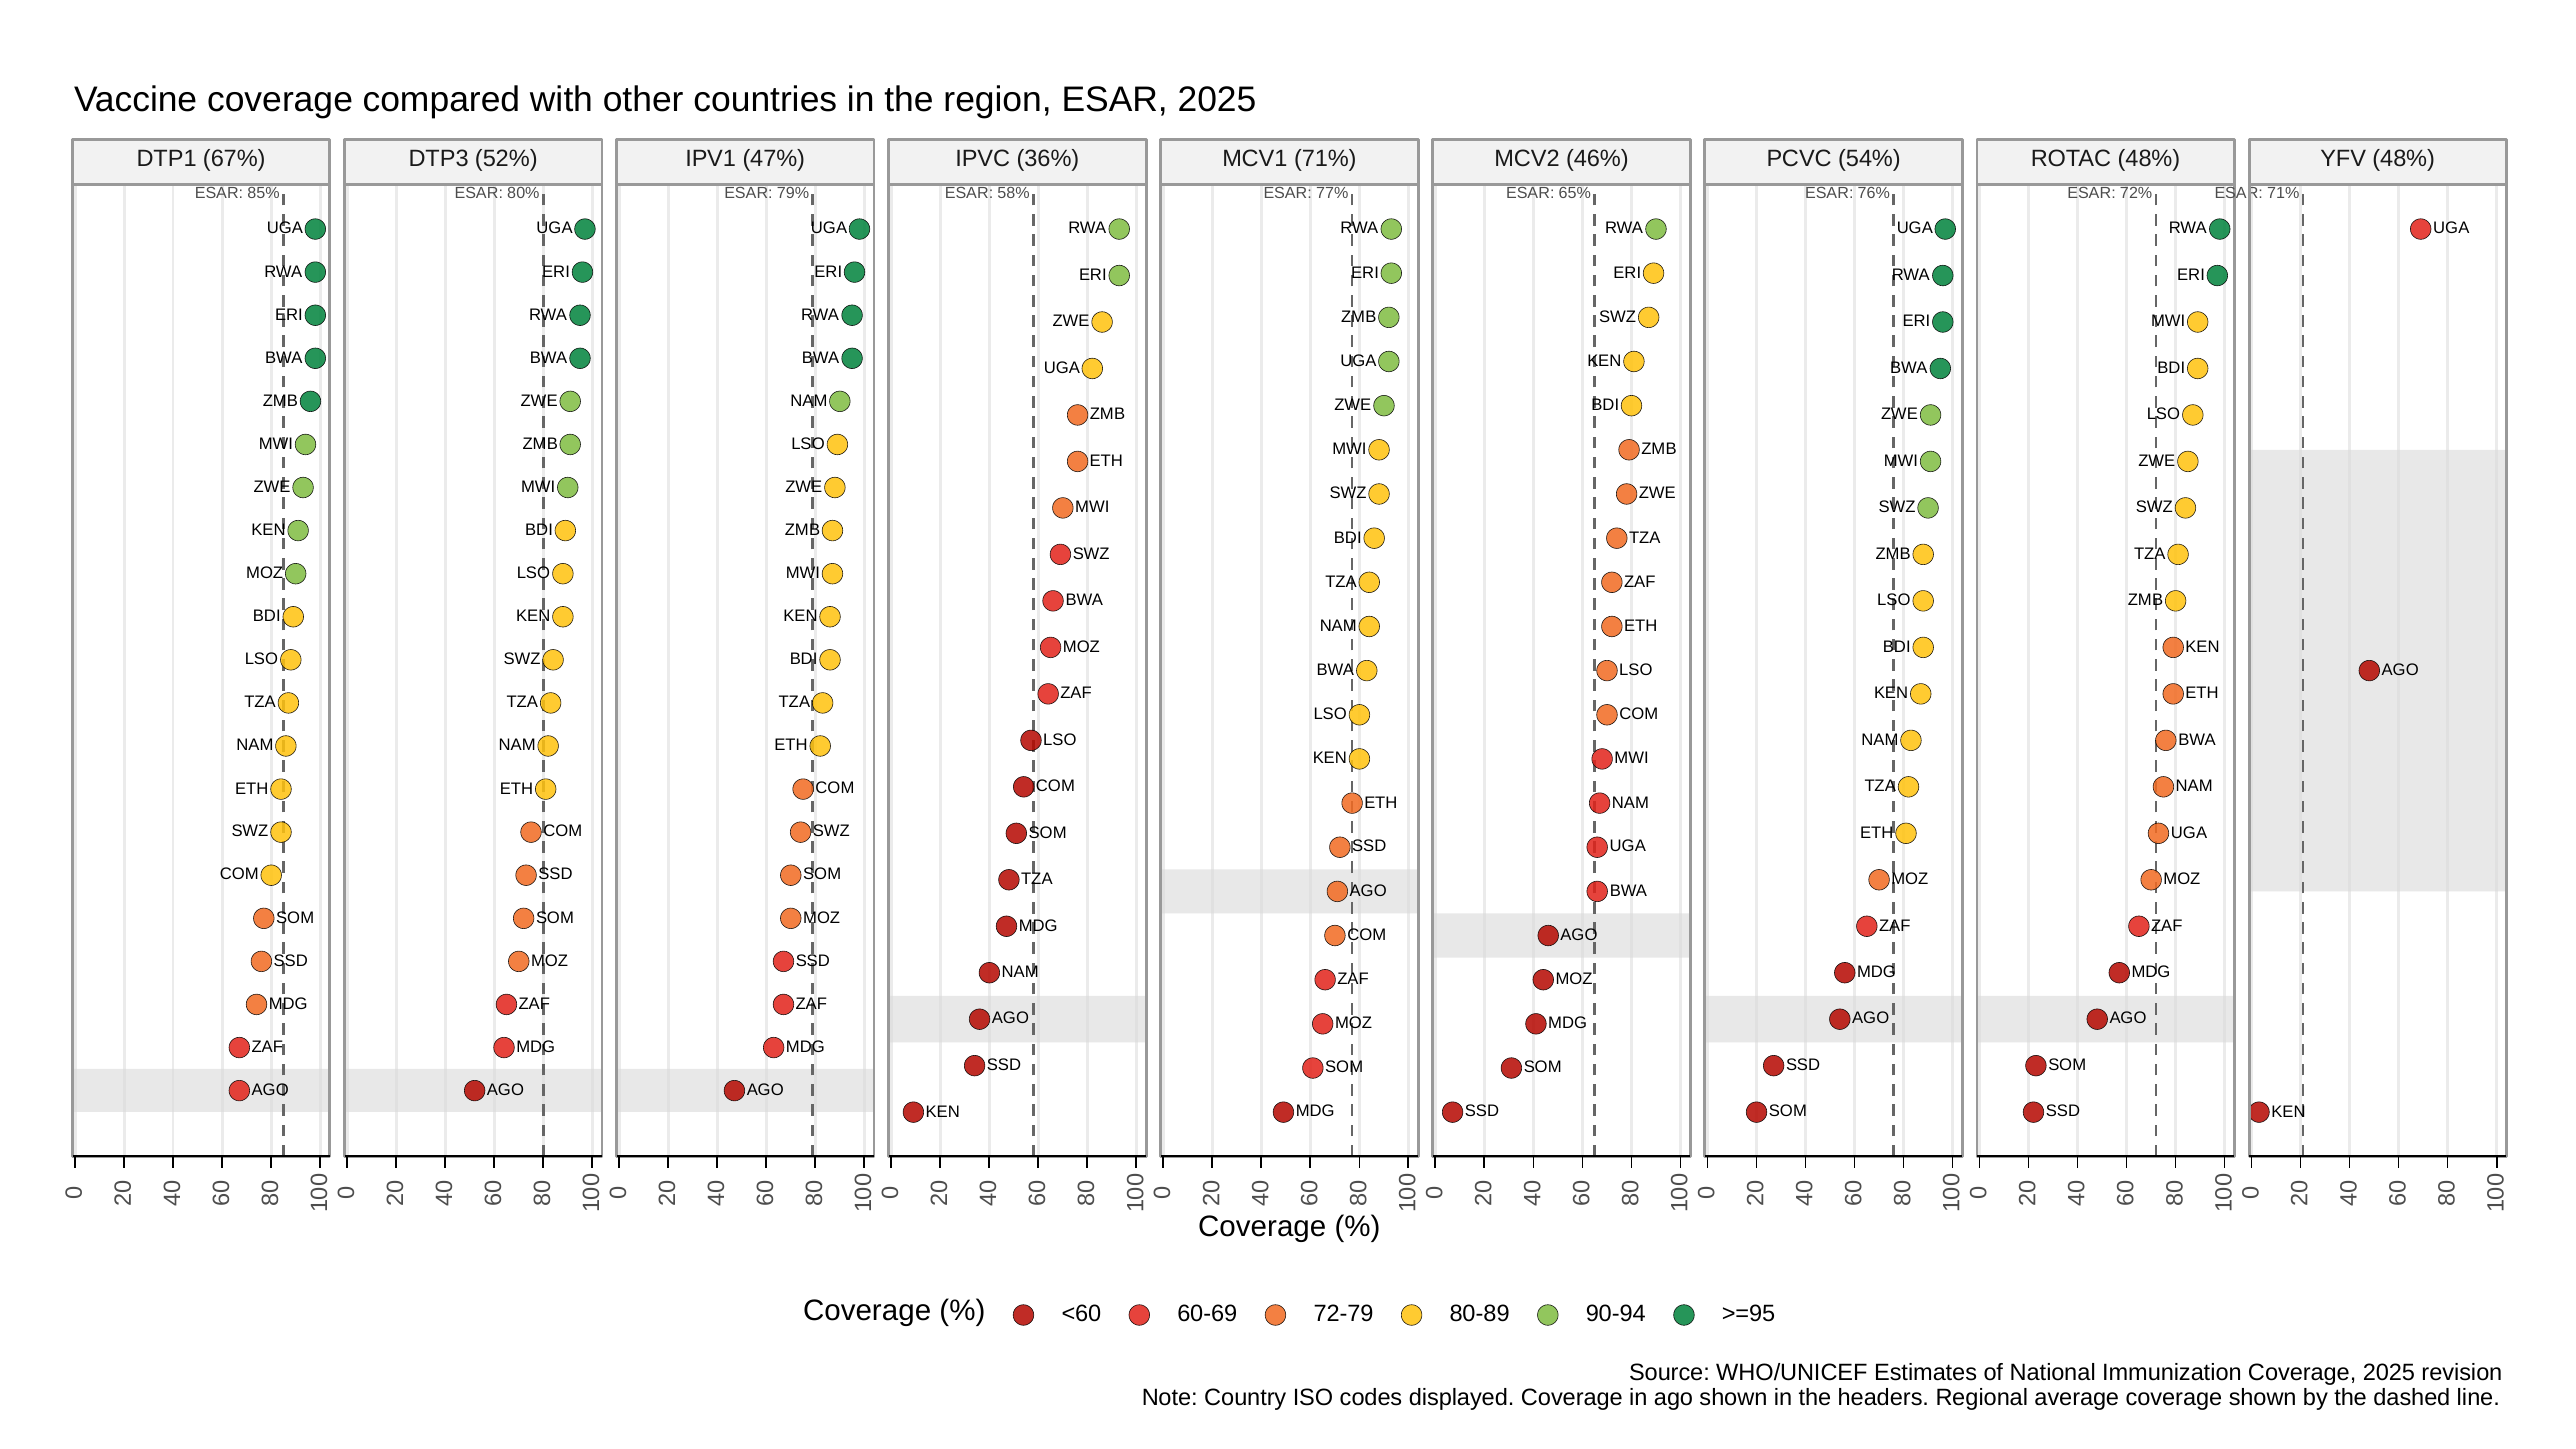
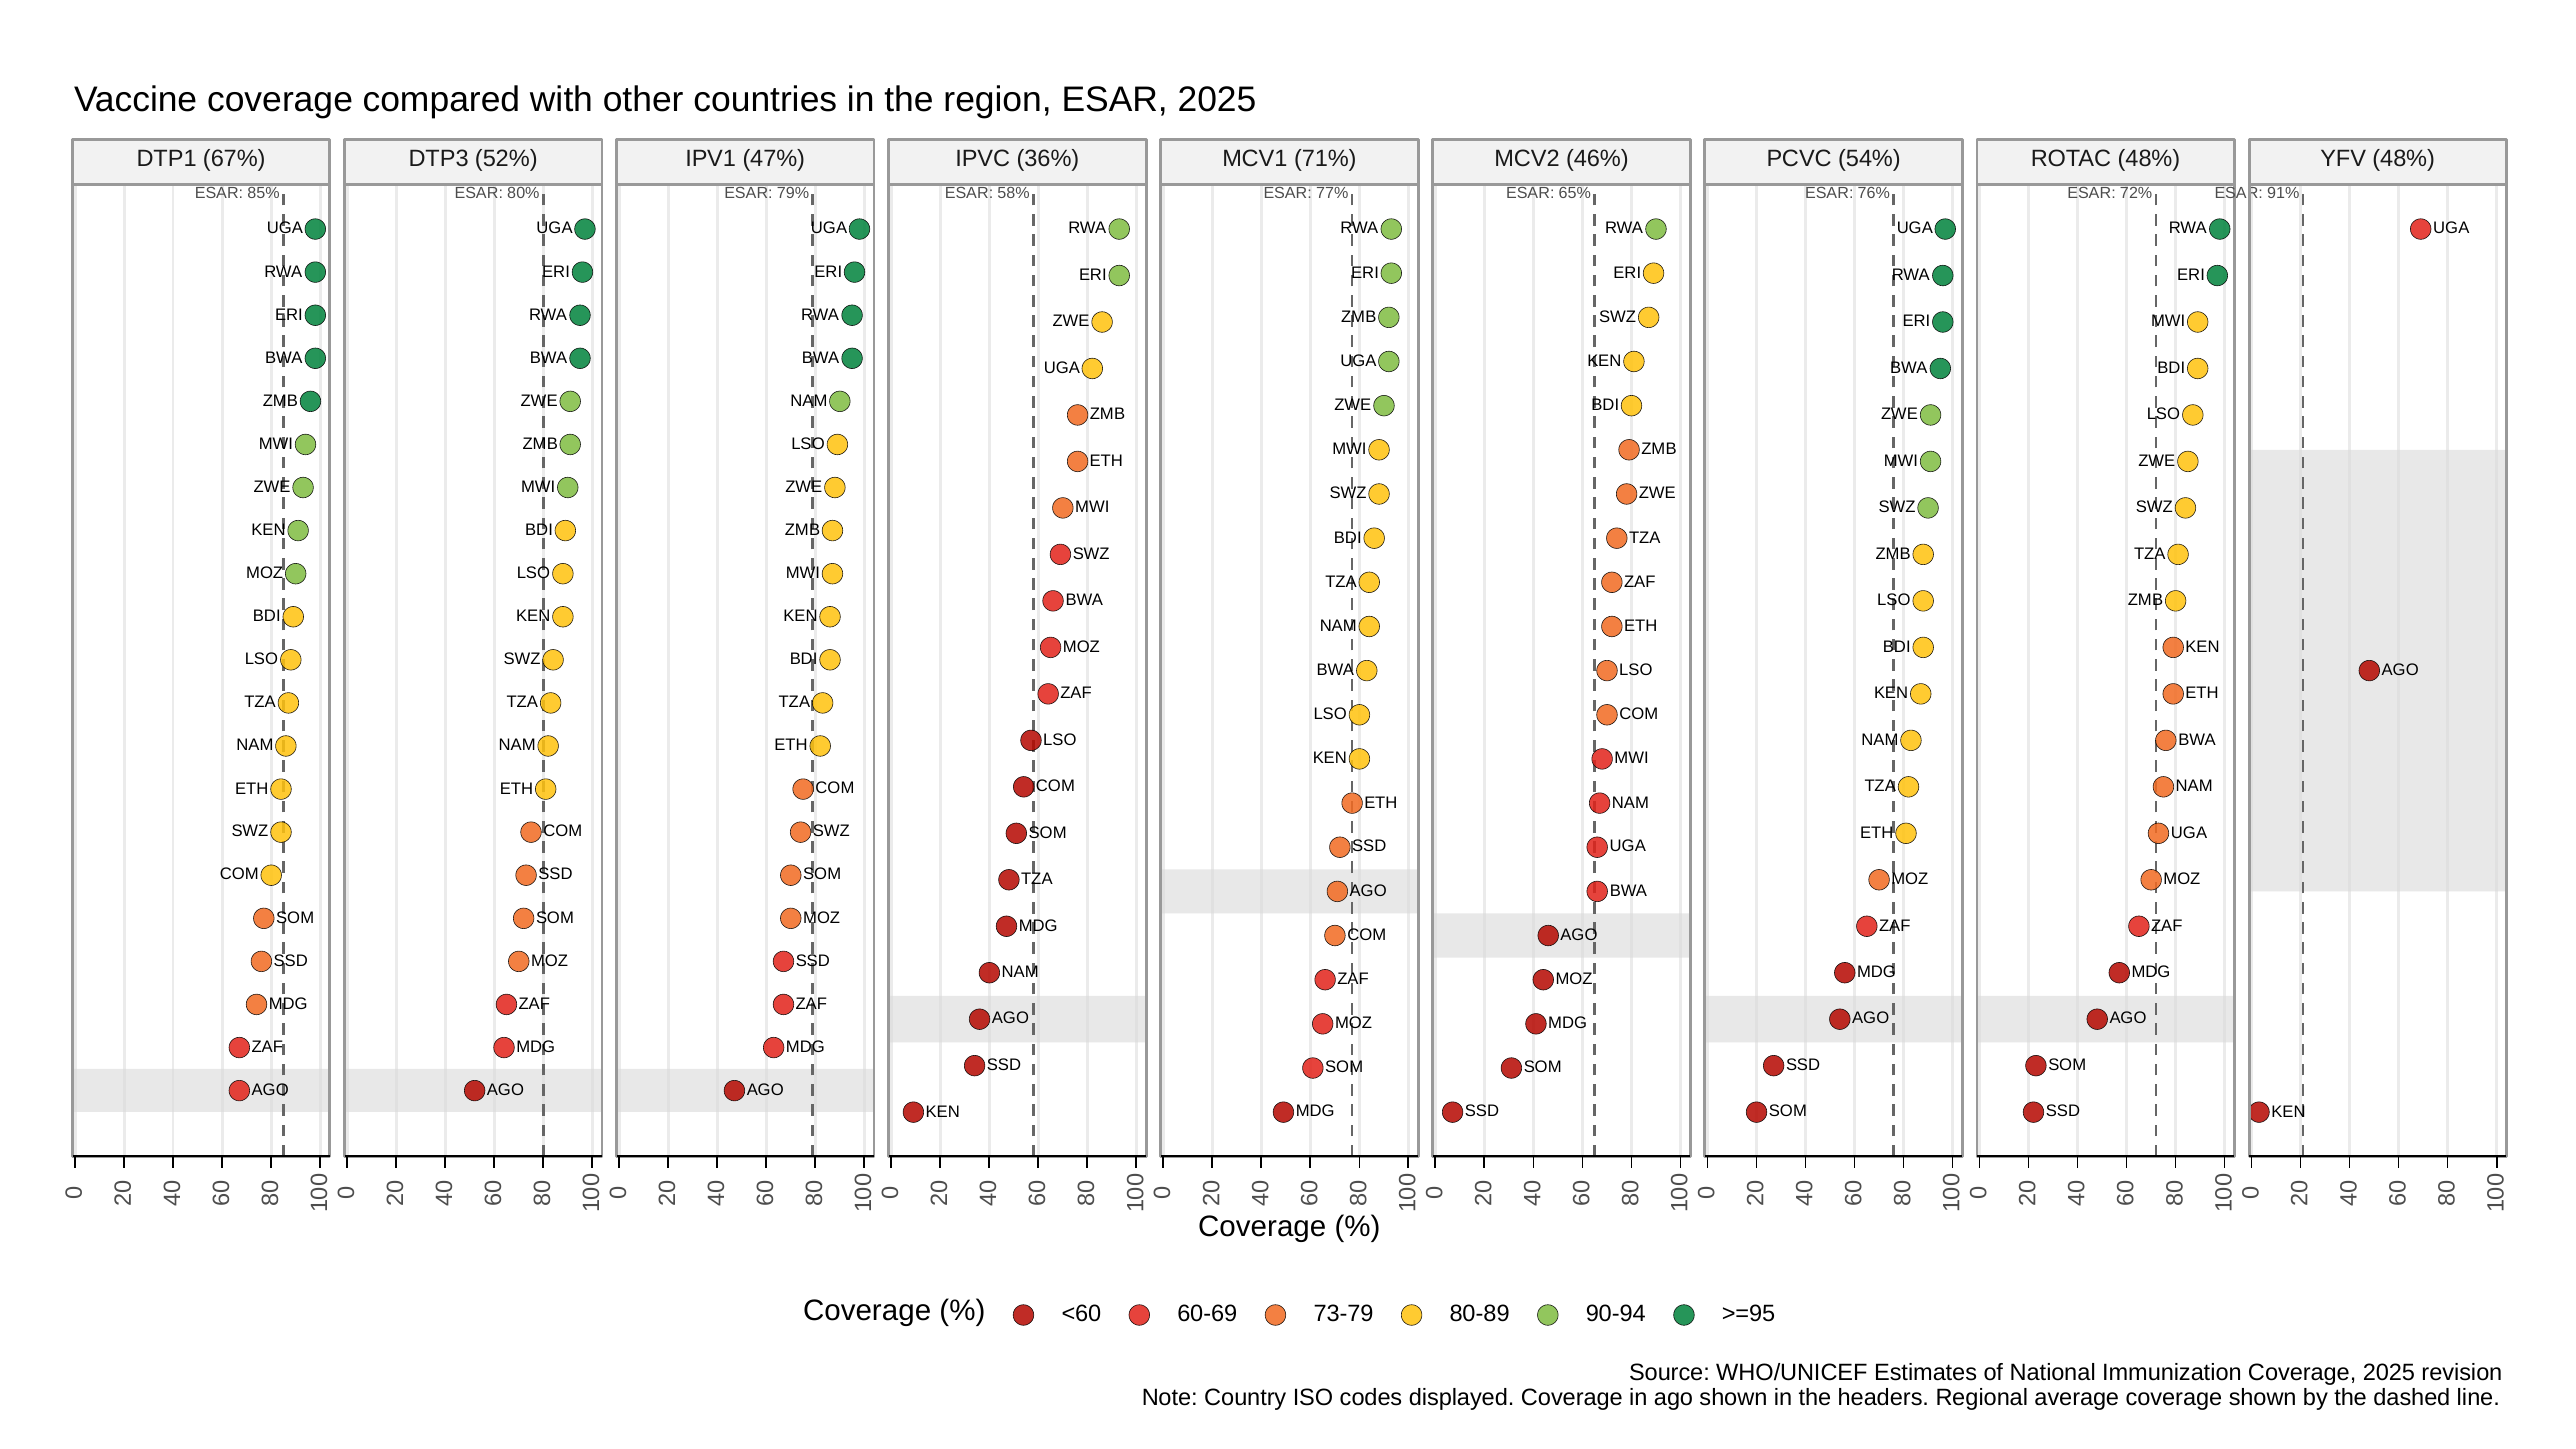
ESAR 71%: 71% -> 91%
72-79: 72-79 -> 73-79
